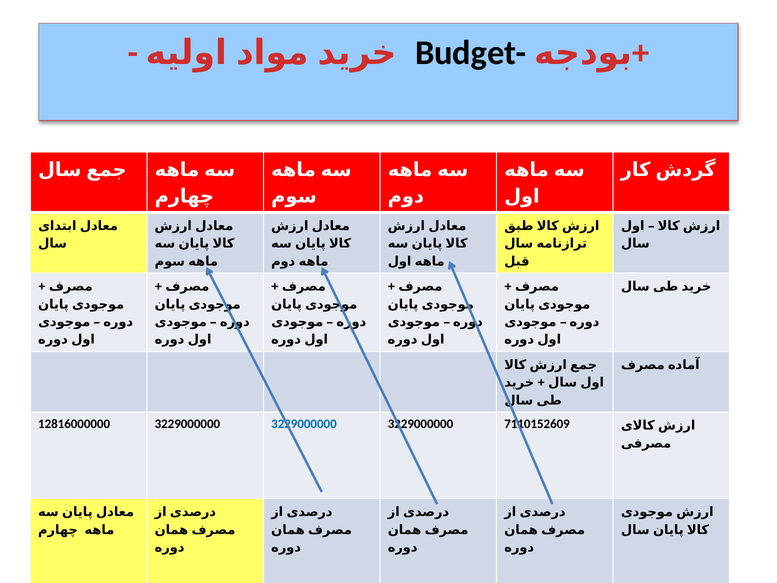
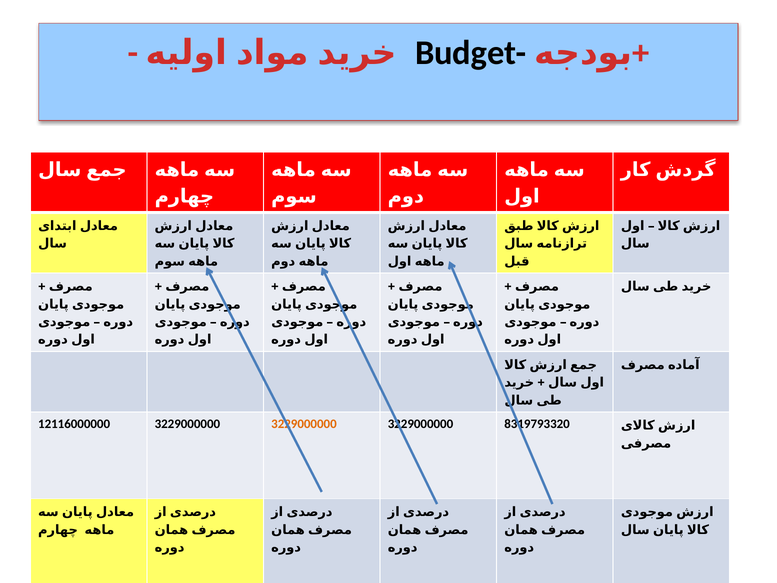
12816000000: 12816000000 -> 12116000000
3229000000 at (304, 424) colour: blue -> orange
7110152609: 7110152609 -> 8319793320
